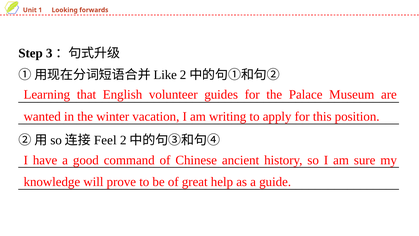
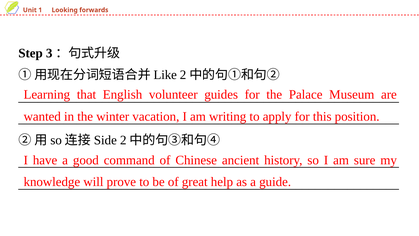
Feel: Feel -> Side
